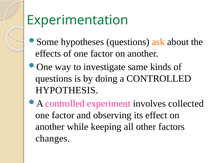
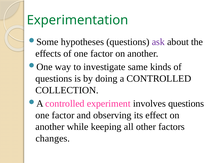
ask colour: orange -> purple
HYPOTHESIS: HYPOTHESIS -> COLLECTION
involves collected: collected -> questions
